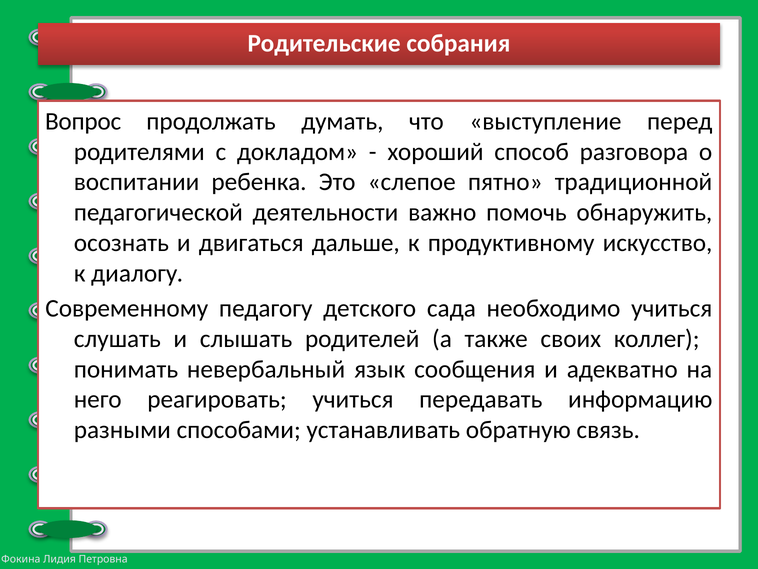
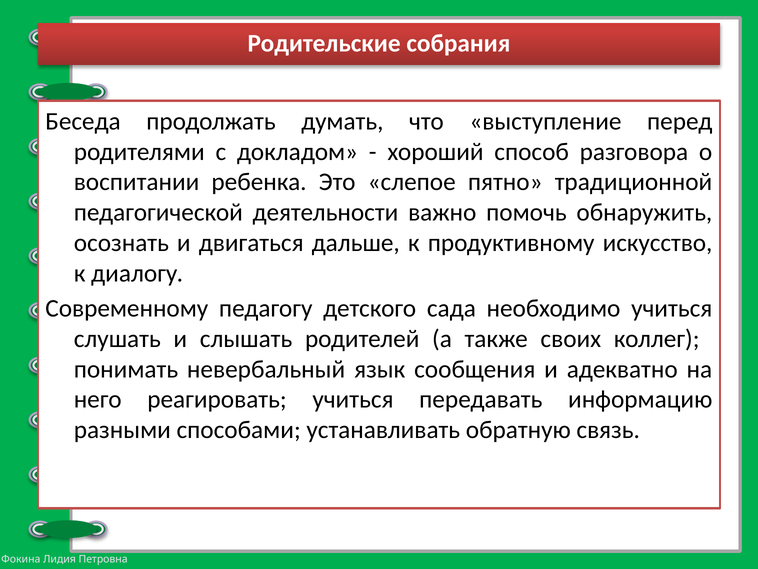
Вопрос: Вопрос -> Беседа
